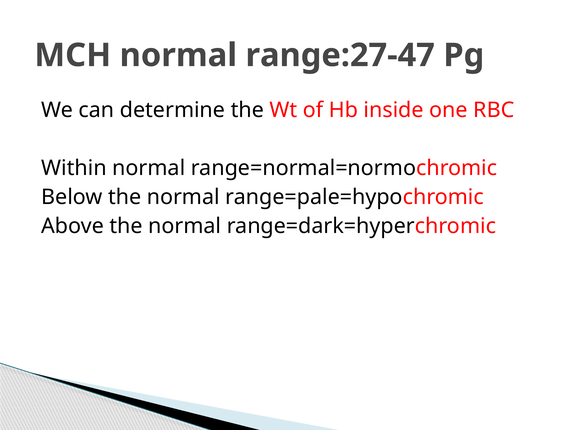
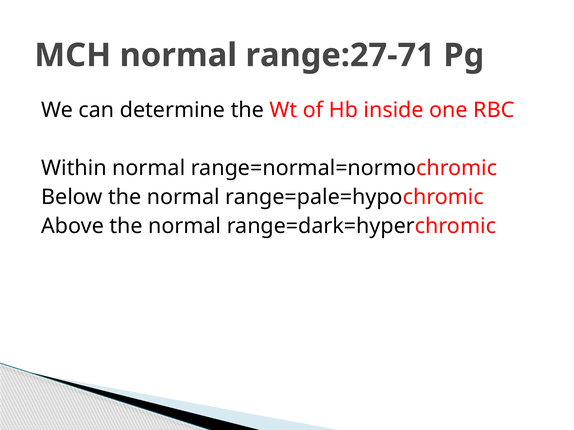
range:27-47: range:27-47 -> range:27-71
